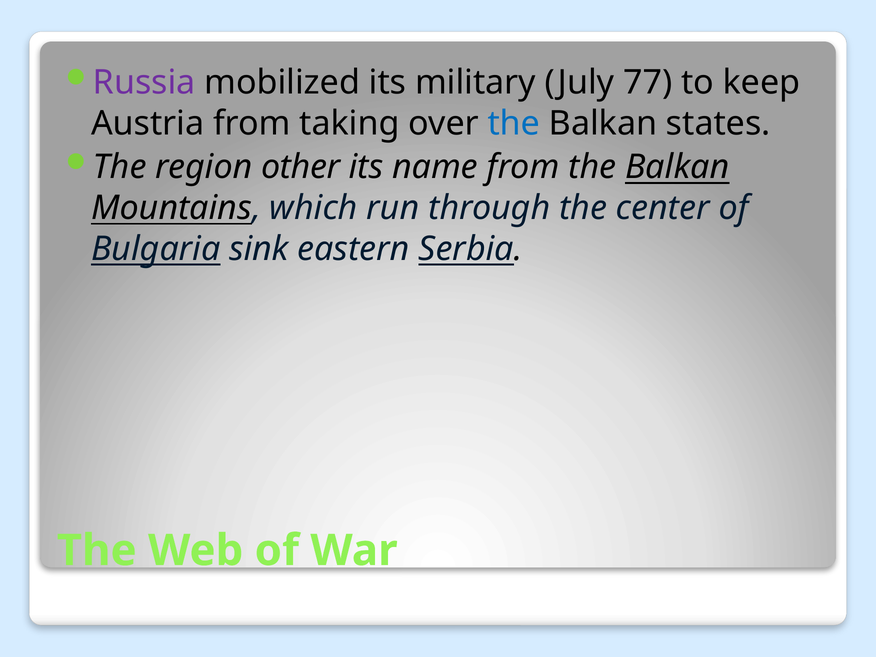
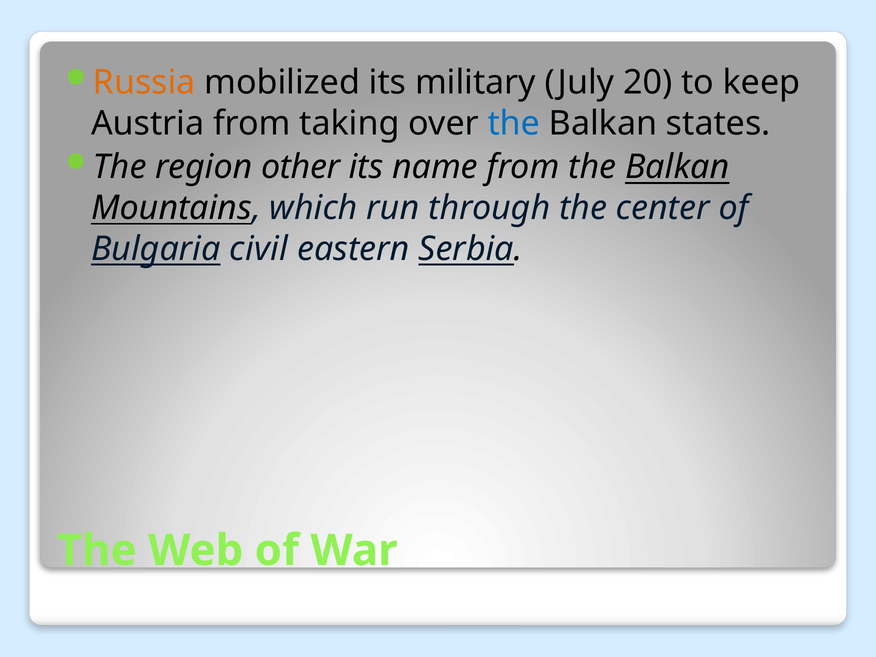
Russia colour: purple -> orange
77: 77 -> 20
sink: sink -> civil
